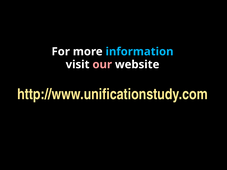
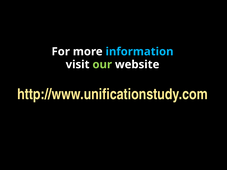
our colour: pink -> light green
